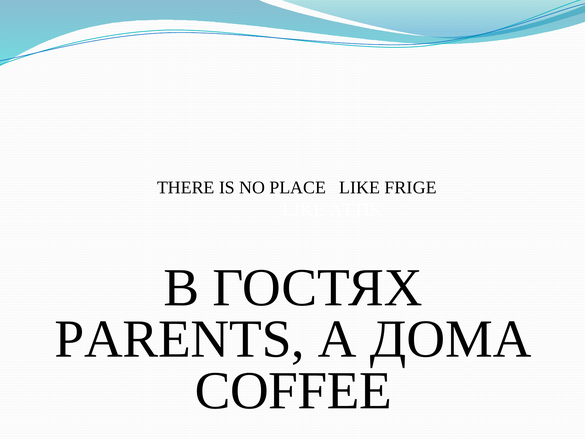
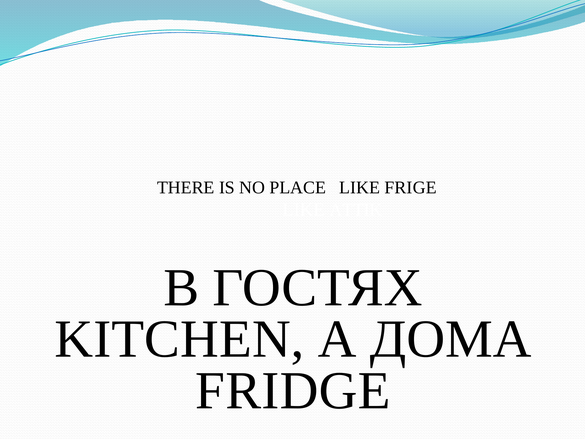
PARENTS: PARENTS -> KITCHEN
COFFEE: COFFEE -> FRIDGE
